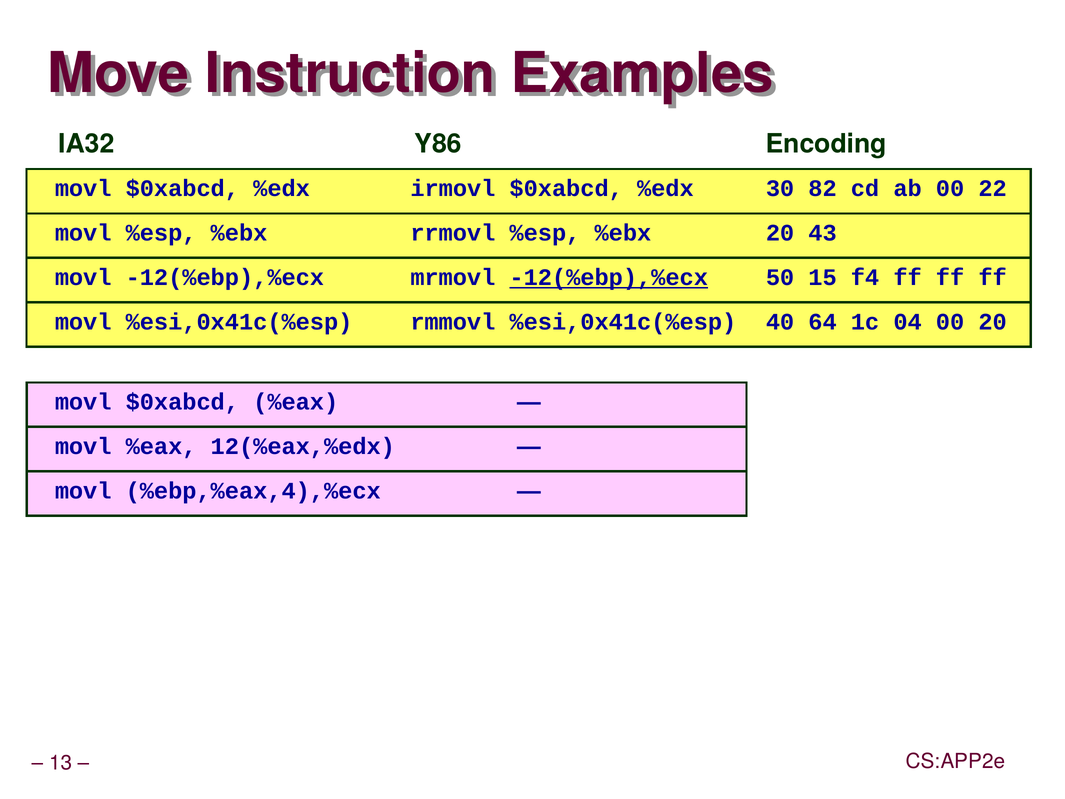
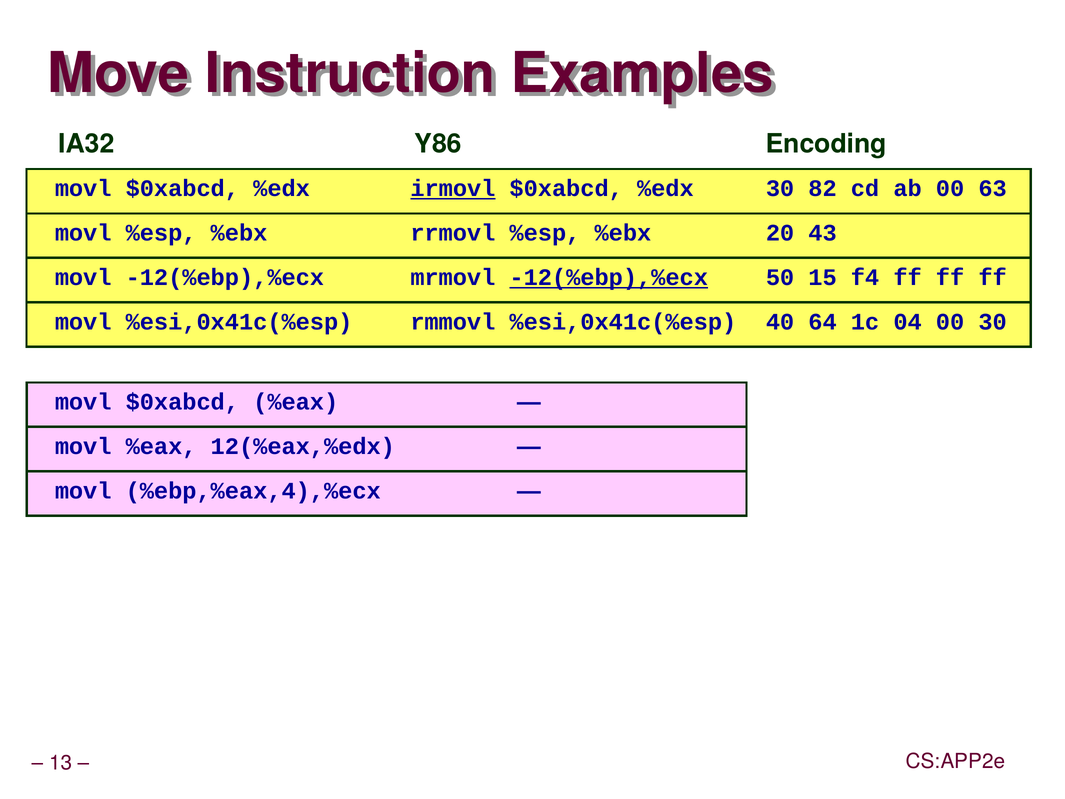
irmovl underline: none -> present
22: 22 -> 63
00 20: 20 -> 30
